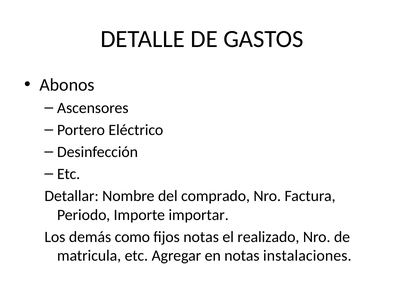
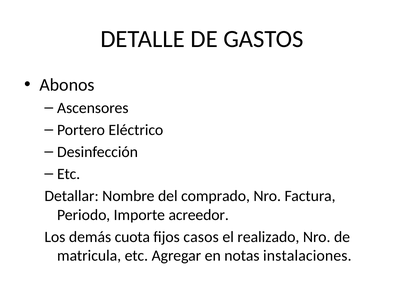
importar: importar -> acreedor
como: como -> cuota
fijos notas: notas -> casos
